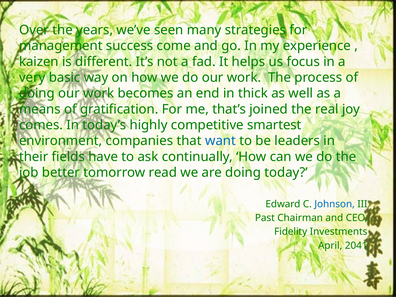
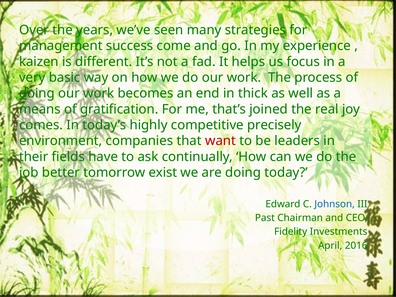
smartest: smartest -> precisely
want colour: blue -> red
read: read -> exist
2041: 2041 -> 2016
